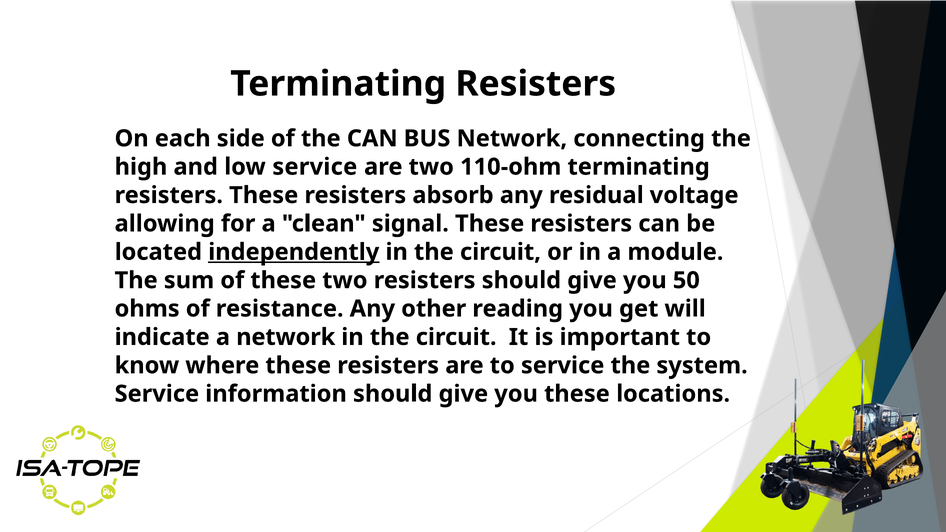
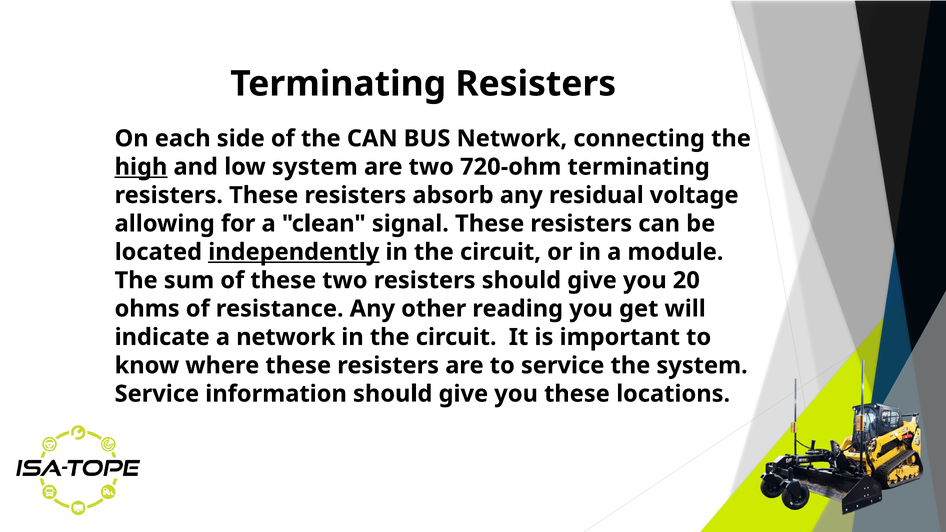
high underline: none -> present
low service: service -> system
110-ohm: 110-ohm -> 720-ohm
50: 50 -> 20
